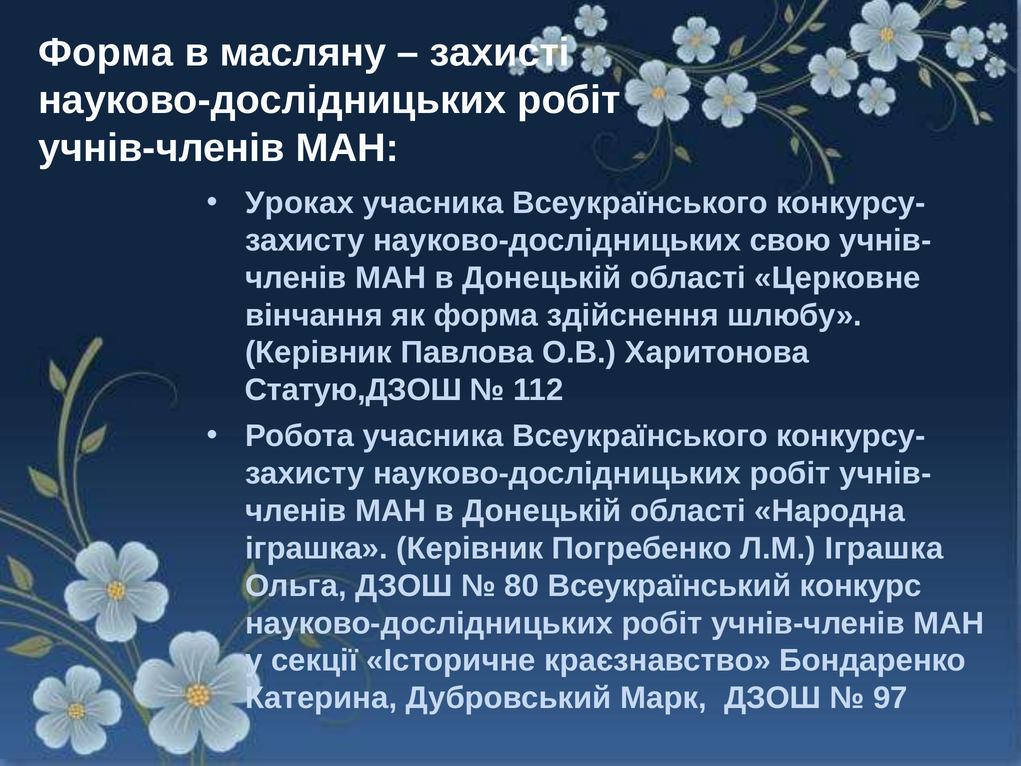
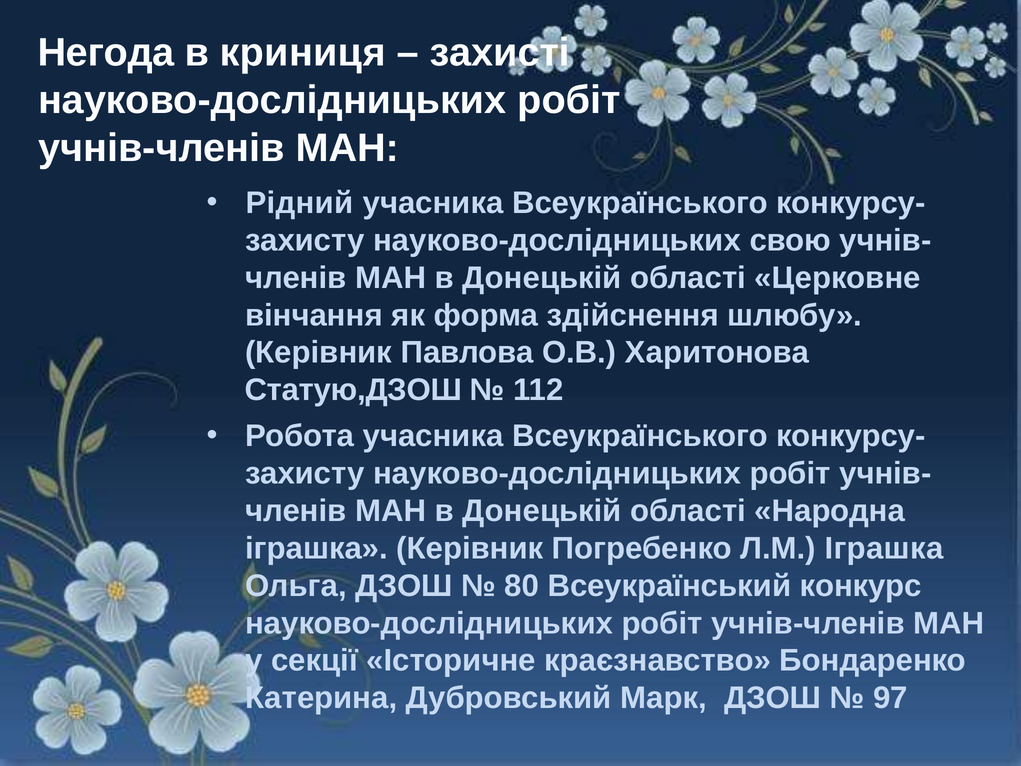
Форма at (106, 53): Форма -> Негода
масляну: масляну -> криниця
Уроках: Уроках -> Рідний
